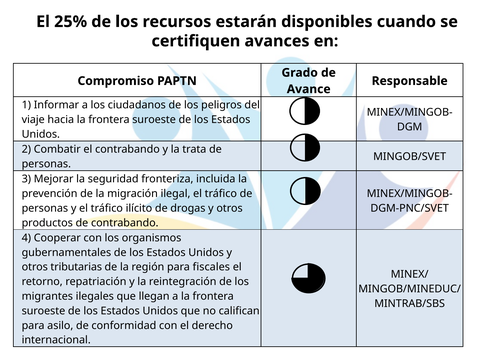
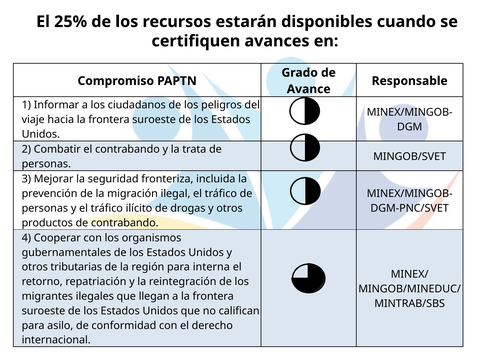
fiscales: fiscales -> interna
